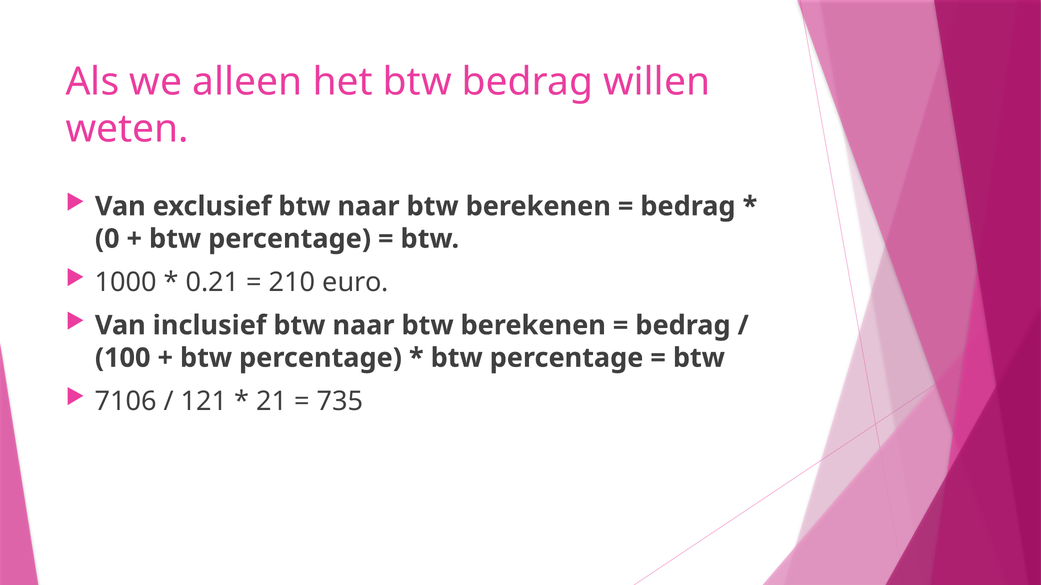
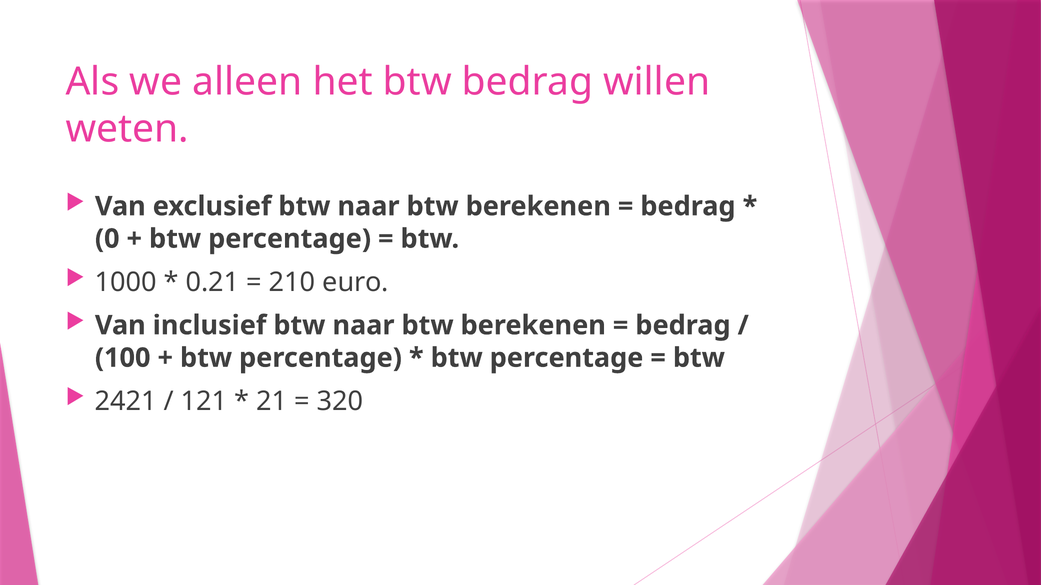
7106: 7106 -> 2421
735: 735 -> 320
